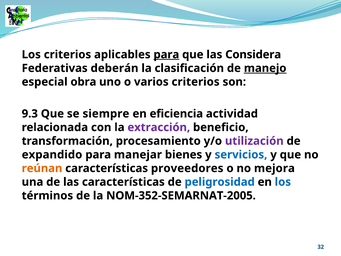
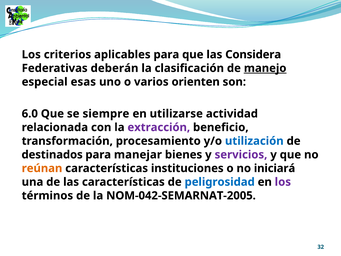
para at (166, 54) underline: present -> none
obra: obra -> esas
varios criterios: criterios -> orienten
9.3: 9.3 -> 6.0
eficiencia: eficiencia -> utilizarse
utilización colour: purple -> blue
expandido: expandido -> destinados
servicios colour: blue -> purple
proveedores: proveedores -> instituciones
mejora: mejora -> iniciará
los at (283, 182) colour: blue -> purple
NOM-352-SEMARNAT-2005: NOM-352-SEMARNAT-2005 -> NOM-042-SEMARNAT-2005
